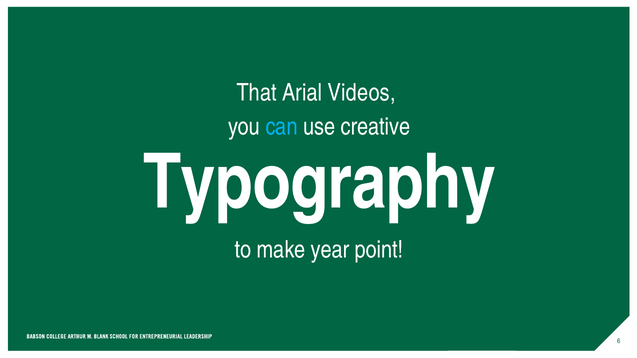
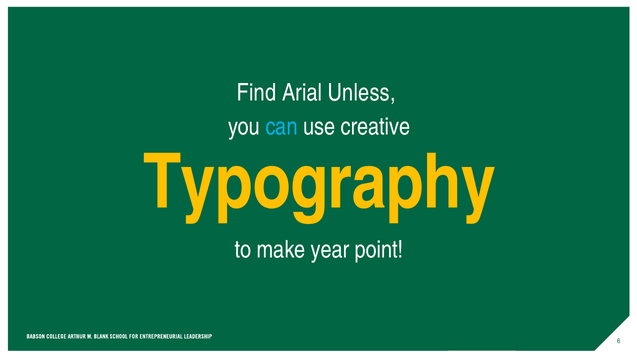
That: That -> Find
Videos: Videos -> Unless
Typography colour: white -> yellow
